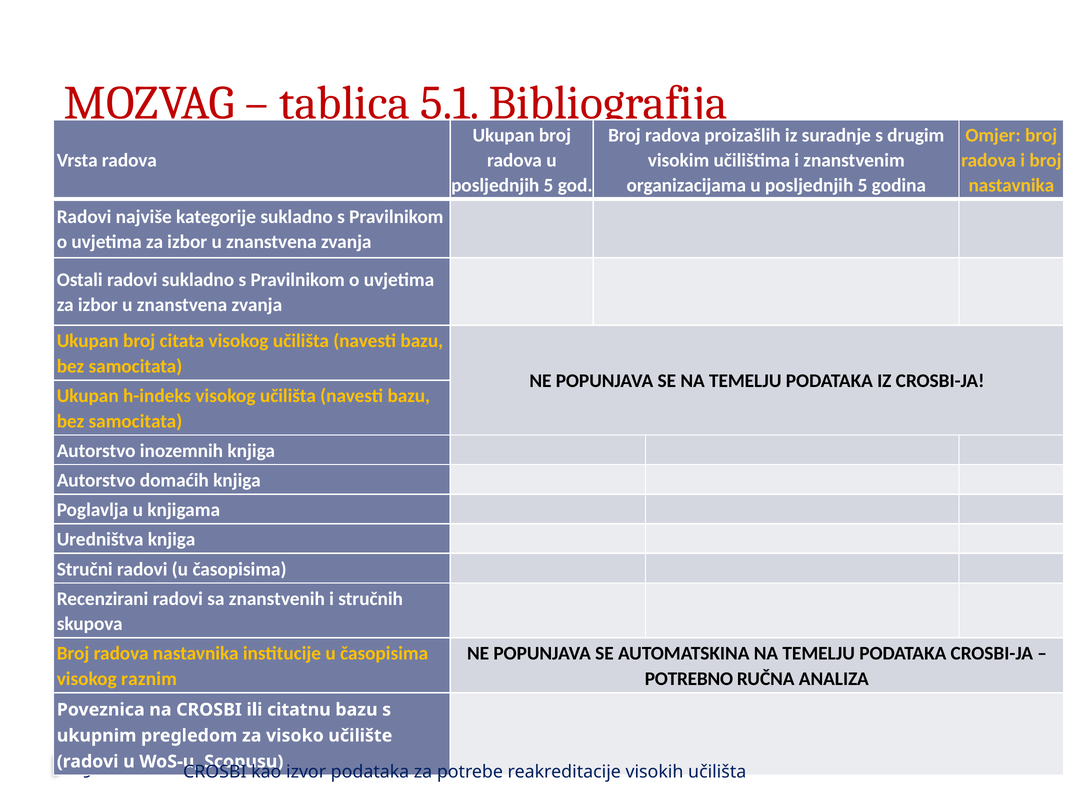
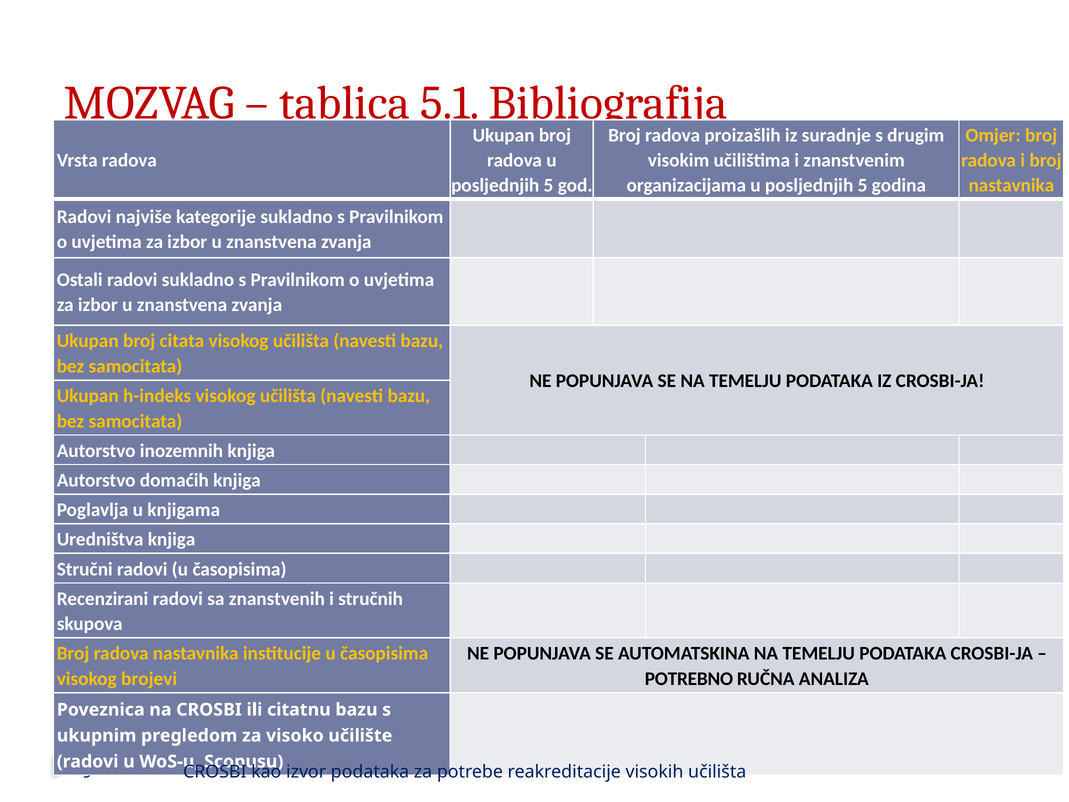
raznim: raznim -> brojevi
